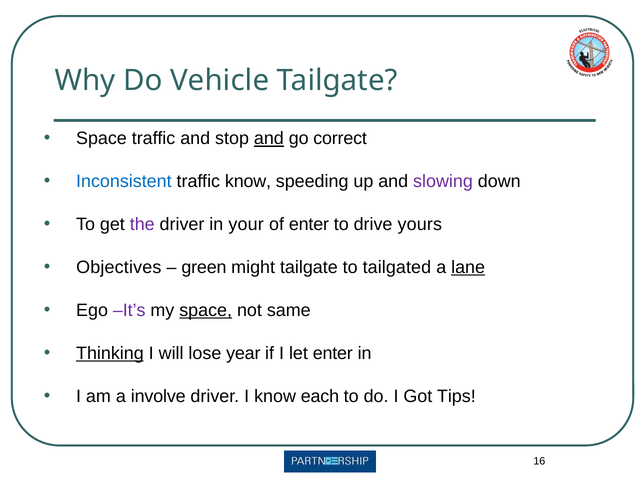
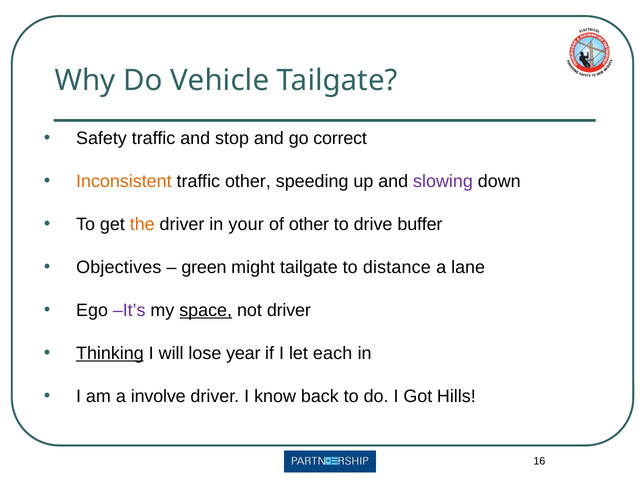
Space at (101, 139): Space -> Safety
and at (269, 139) underline: present -> none
Inconsistent colour: blue -> orange
traffic know: know -> other
the colour: purple -> orange
of enter: enter -> other
yours: yours -> buffer
tailgated: tailgated -> distance
lane underline: present -> none
not same: same -> driver
let enter: enter -> each
each: each -> back
Tips: Tips -> Hills
